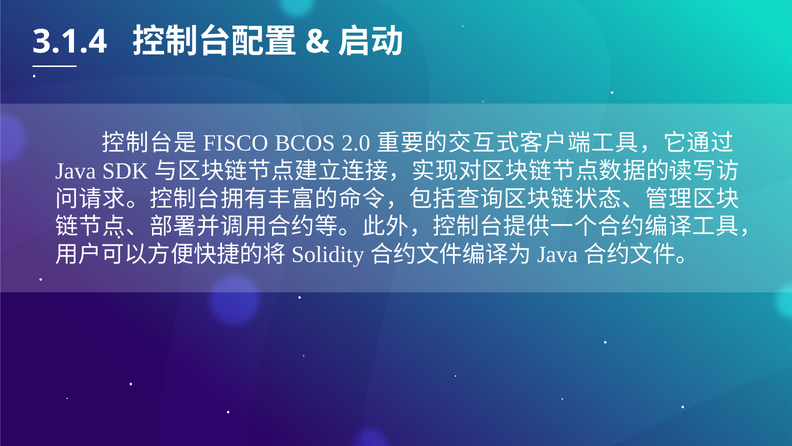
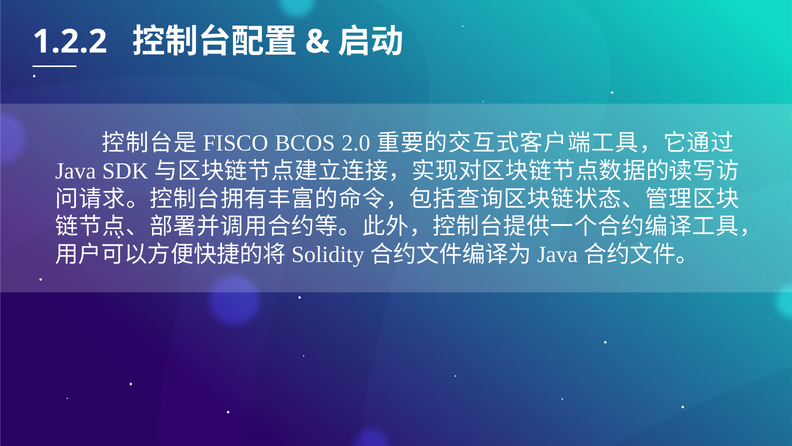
3.1.4: 3.1.4 -> 1.2.2
